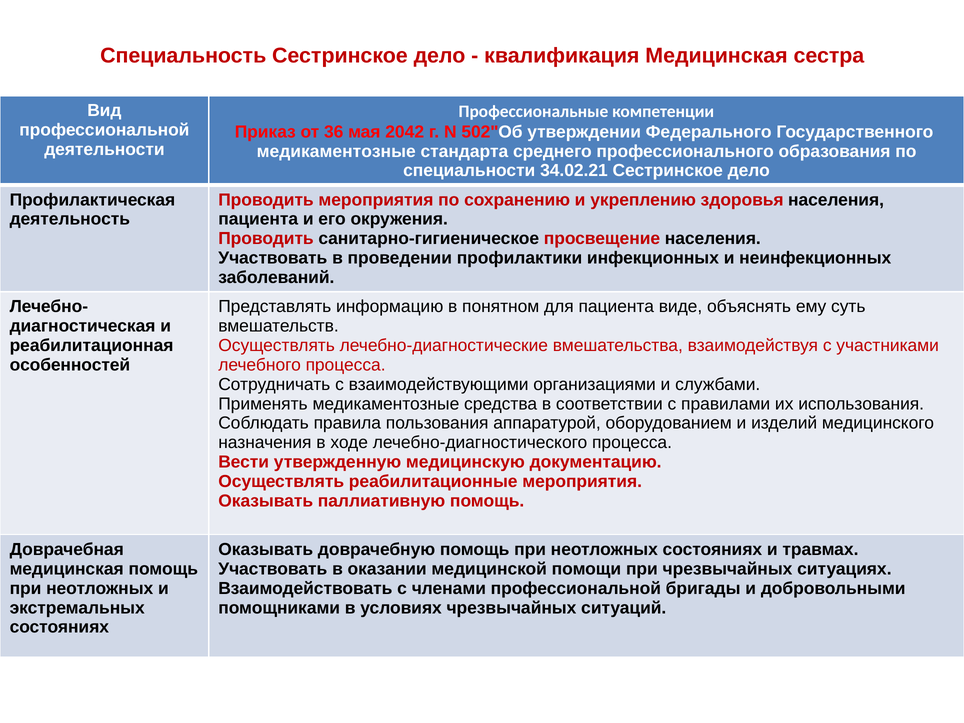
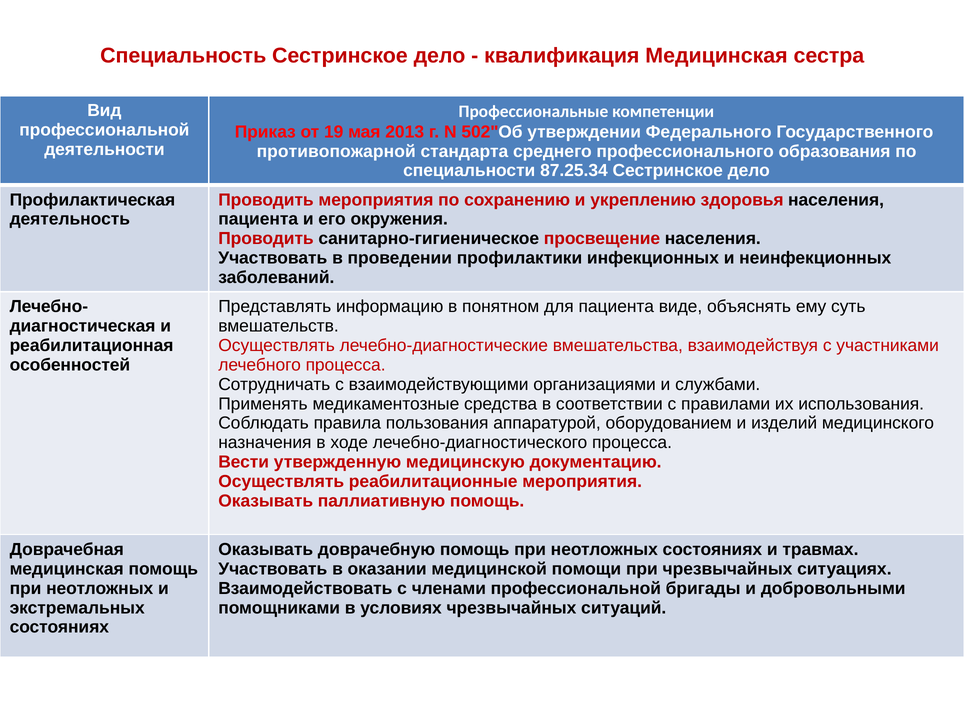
36: 36 -> 19
2042: 2042 -> 2013
медикаментозные at (336, 151): медикаментозные -> противопожарной
34.02.21: 34.02.21 -> 87.25.34
